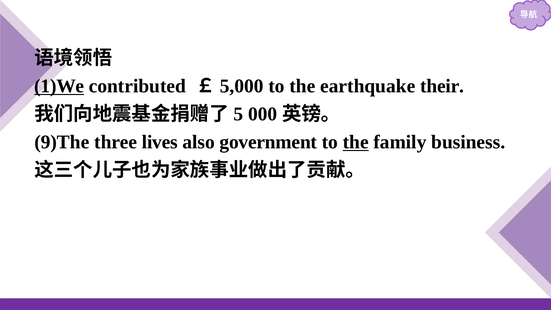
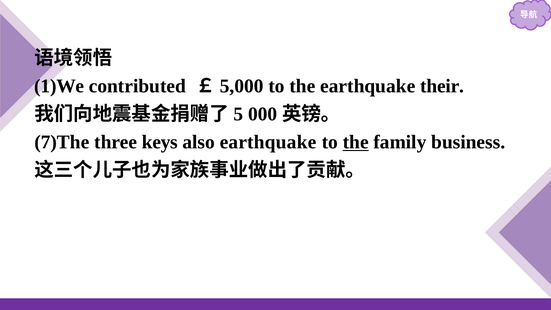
1)We underline: present -> none
9)The: 9)The -> 7)The
lives: lives -> keys
also government: government -> earthquake
